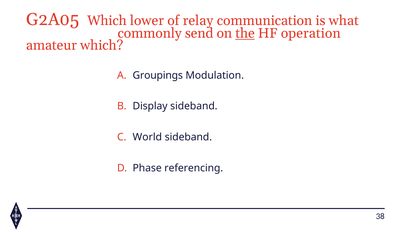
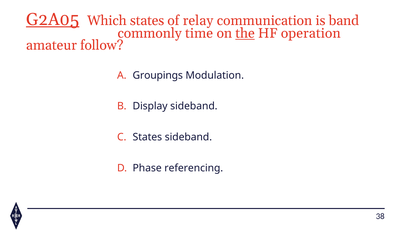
G2A05 underline: none -> present
Which lower: lower -> states
what: what -> band
send: send -> time
amateur which: which -> follow
World at (147, 137): World -> States
